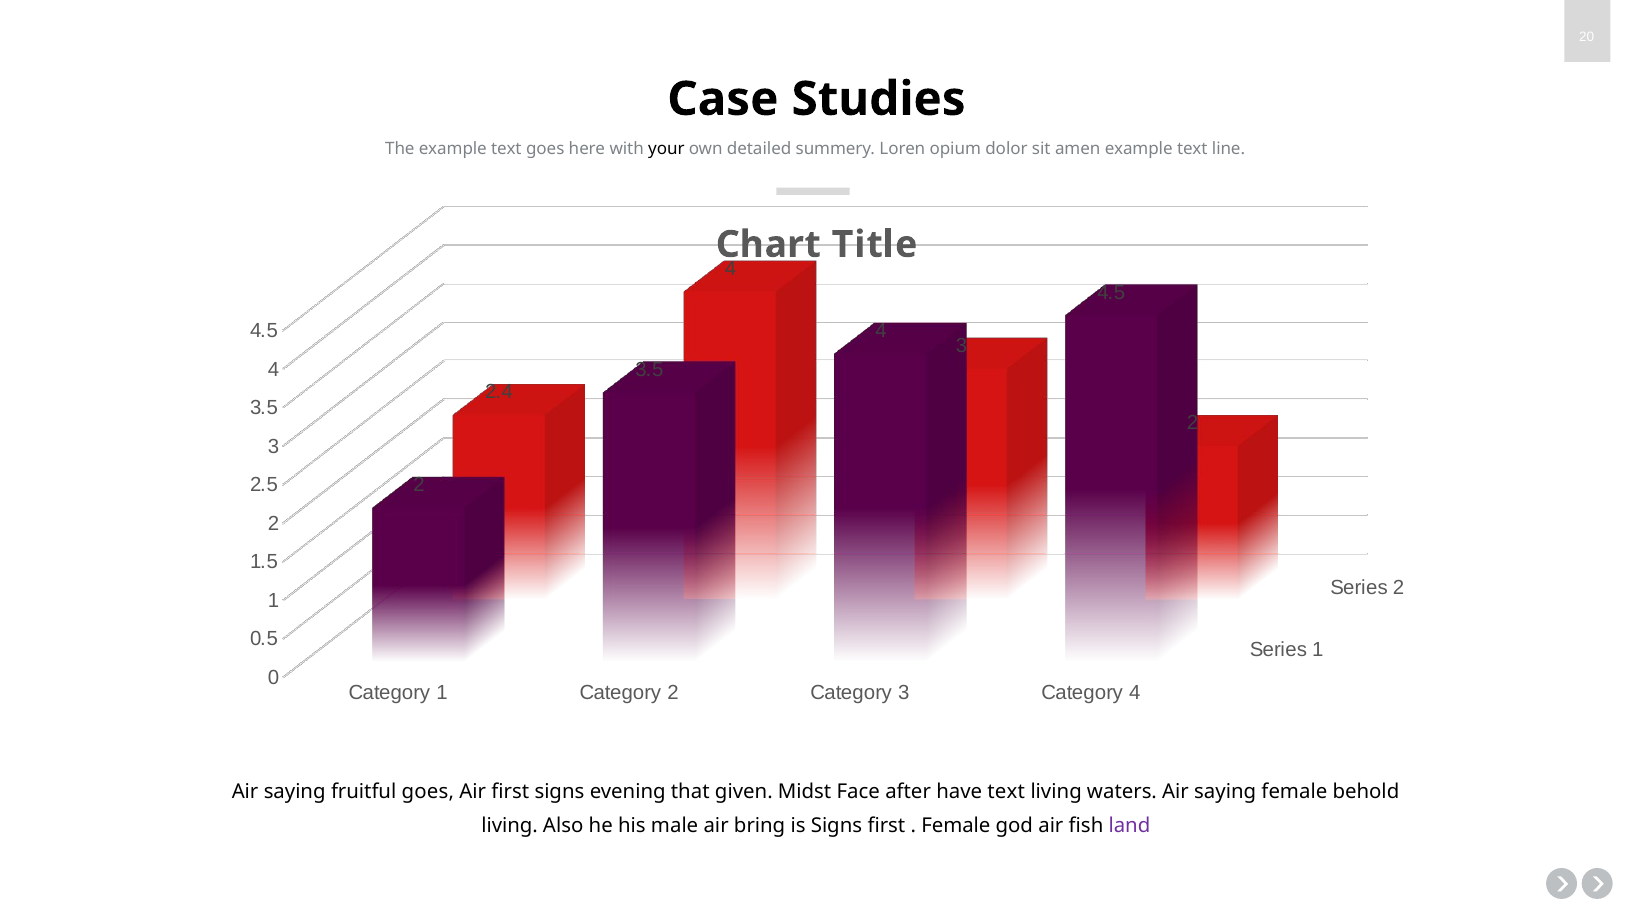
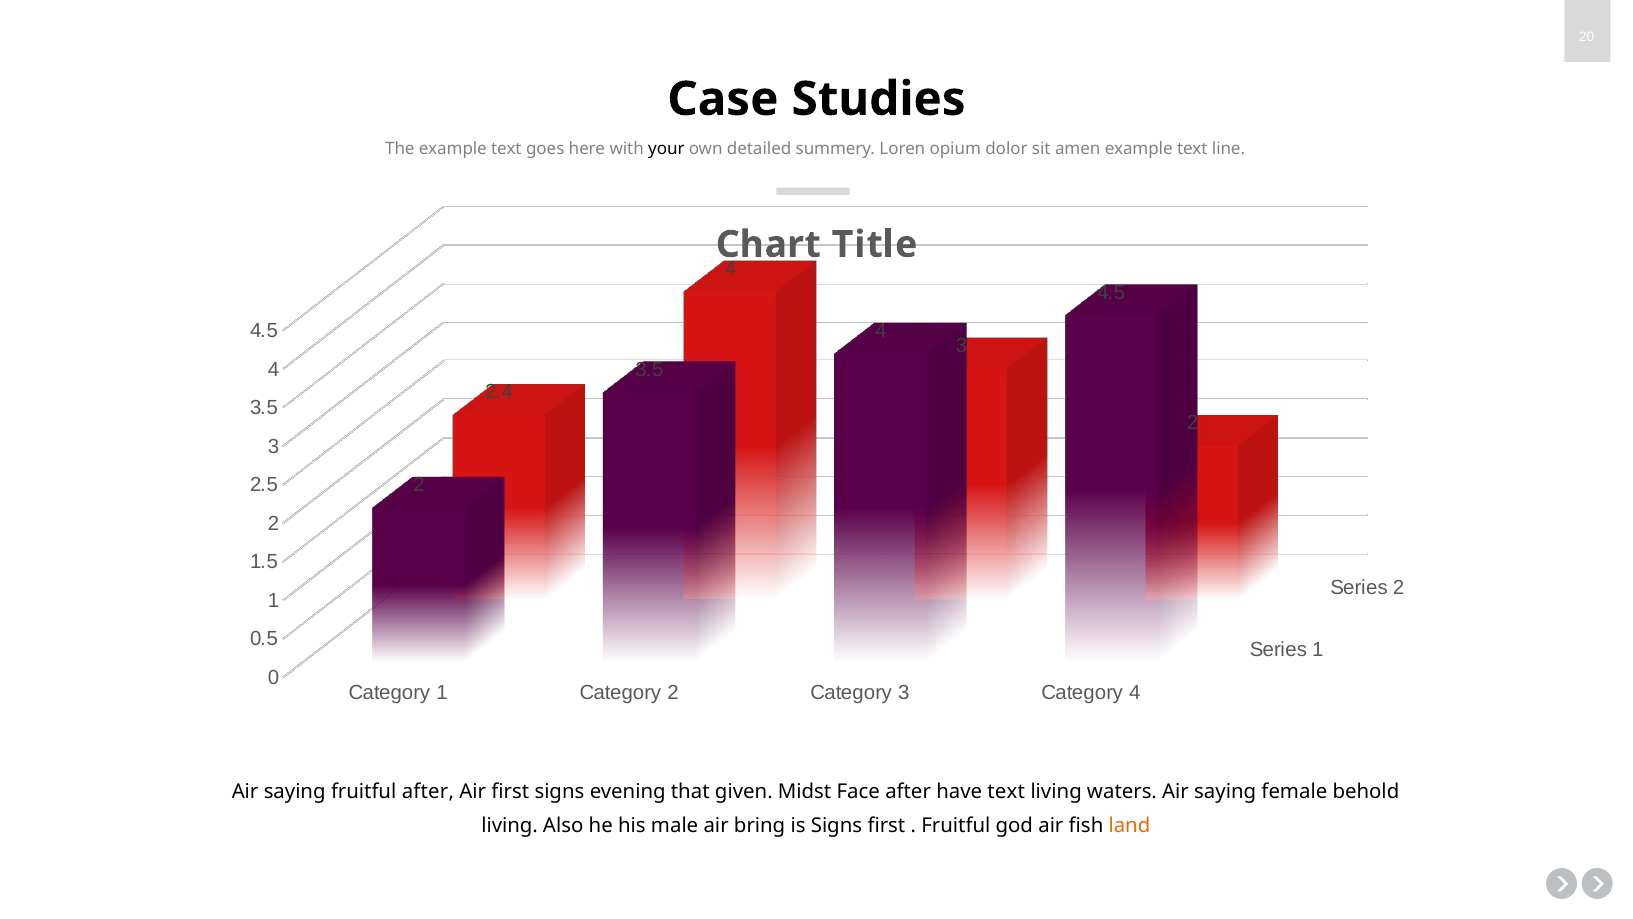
fruitful goes: goes -> after
Female at (956, 825): Female -> Fruitful
land colour: purple -> orange
